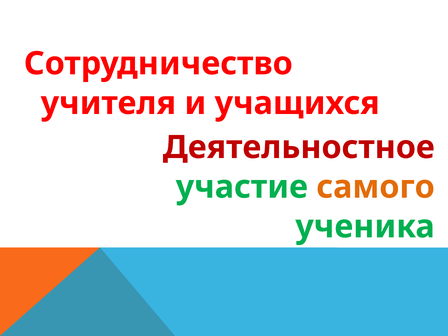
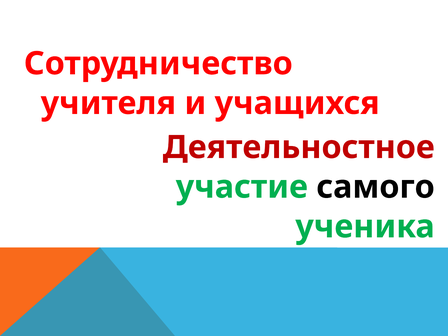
самого colour: orange -> black
